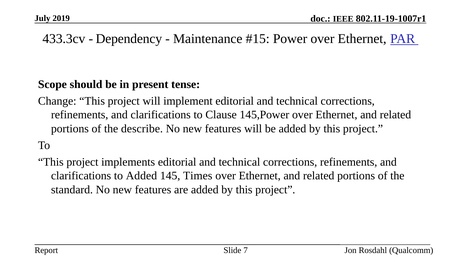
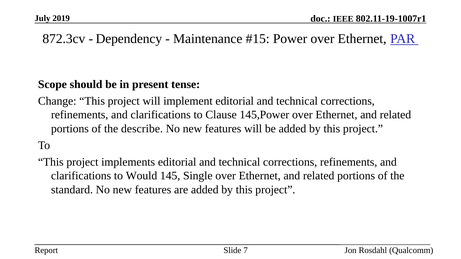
433.3cv: 433.3cv -> 872.3cv
to Added: Added -> Would
Times: Times -> Single
